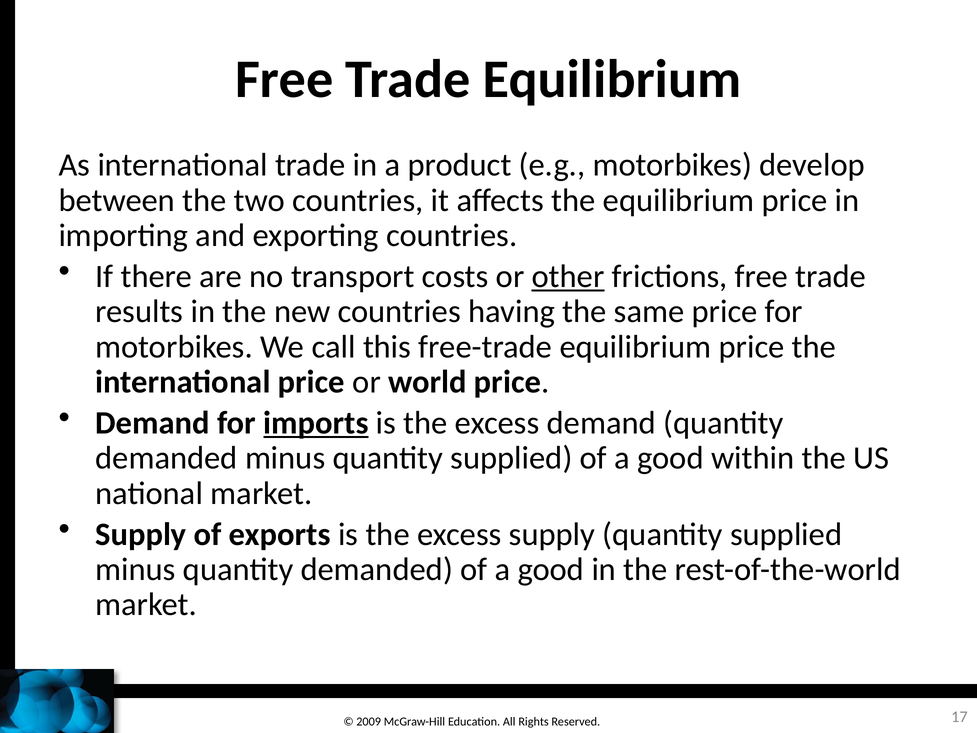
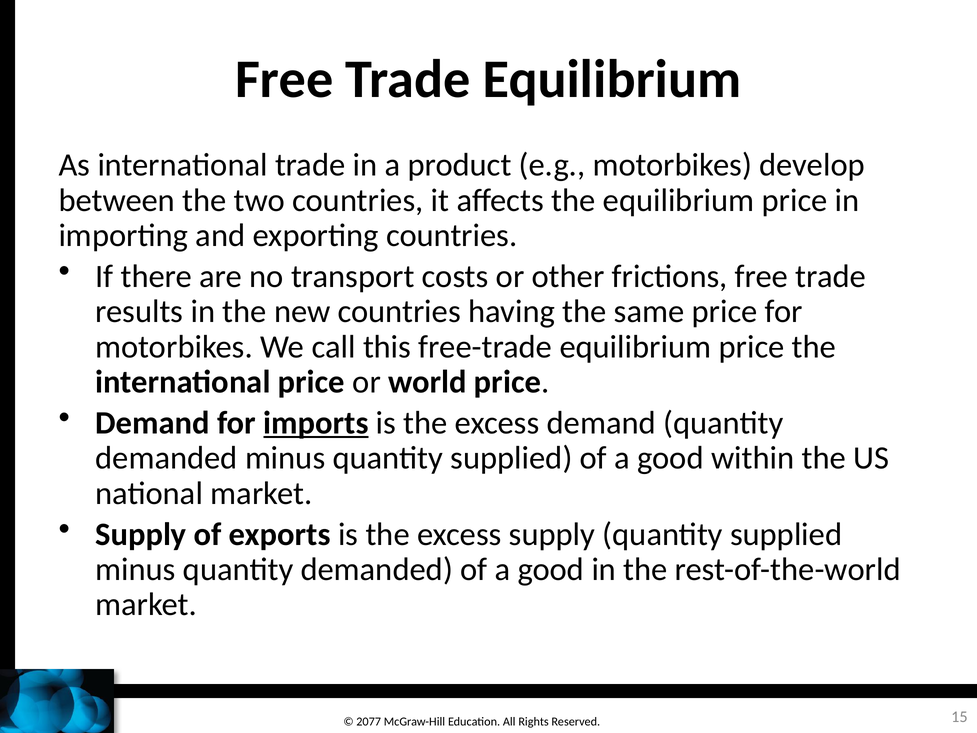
other underline: present -> none
2009: 2009 -> 2077
17: 17 -> 15
